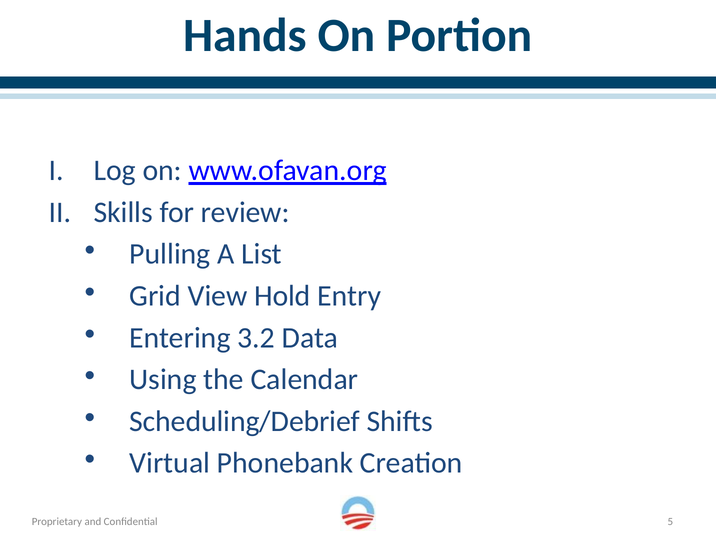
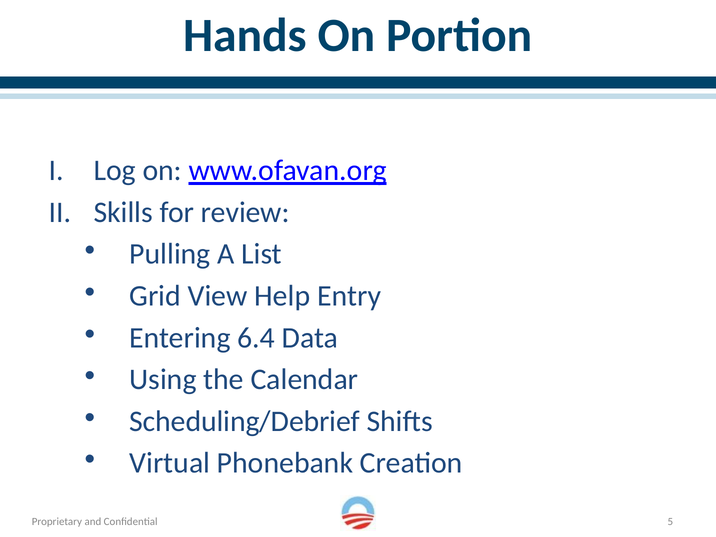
Hold: Hold -> Help
3.2: 3.2 -> 6.4
